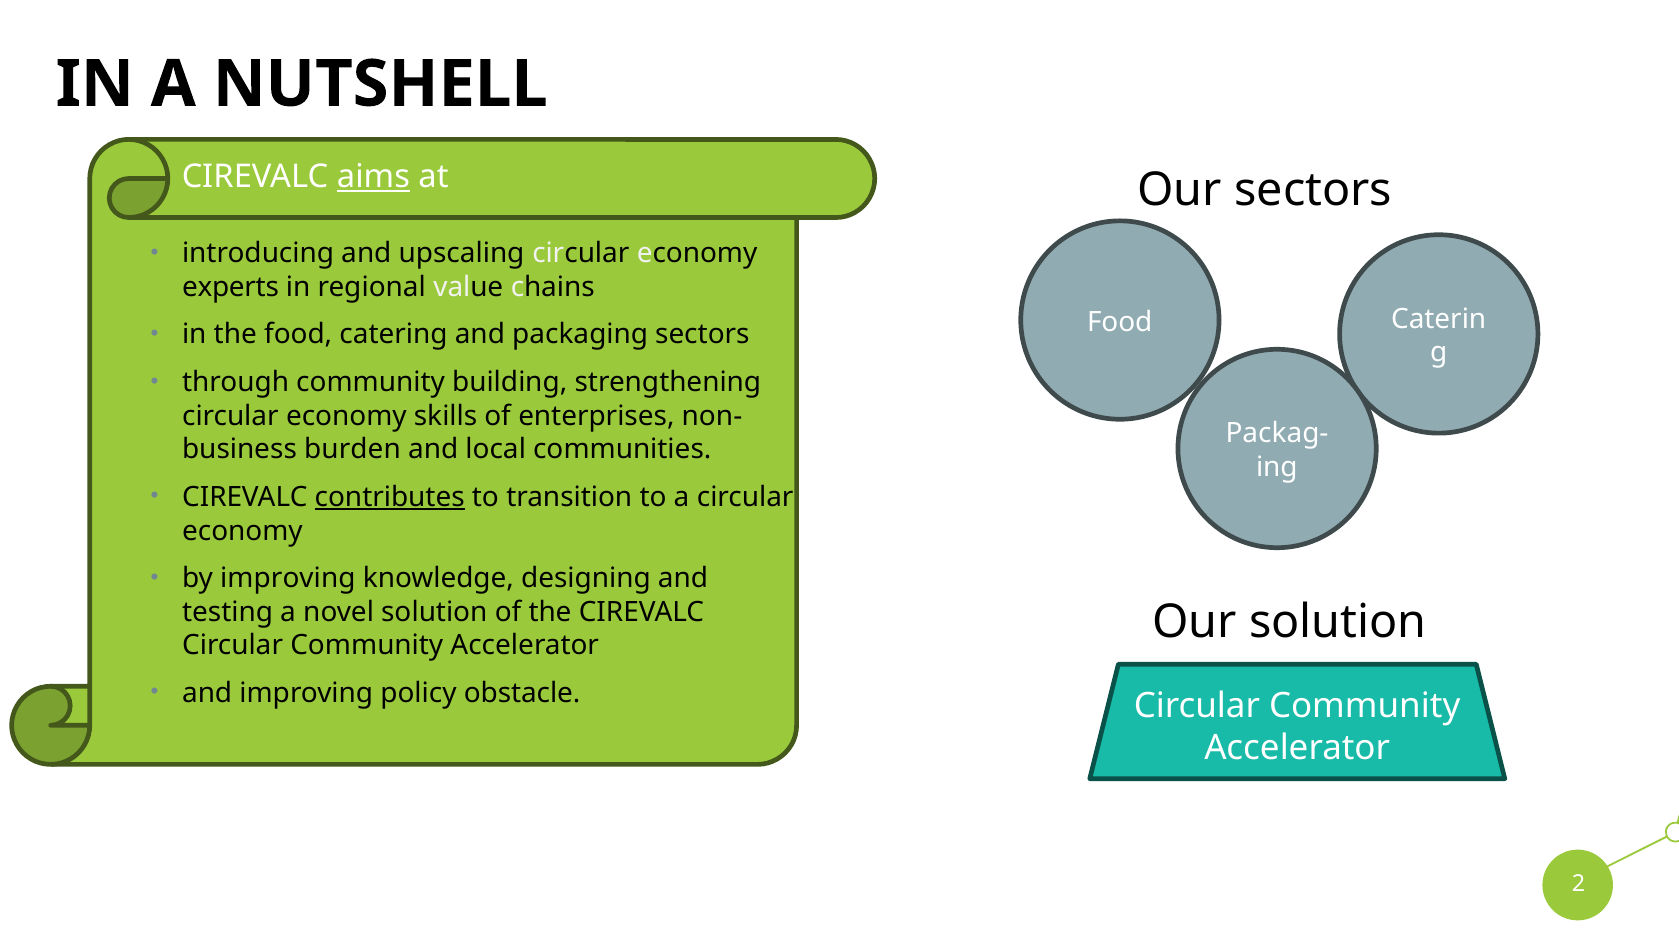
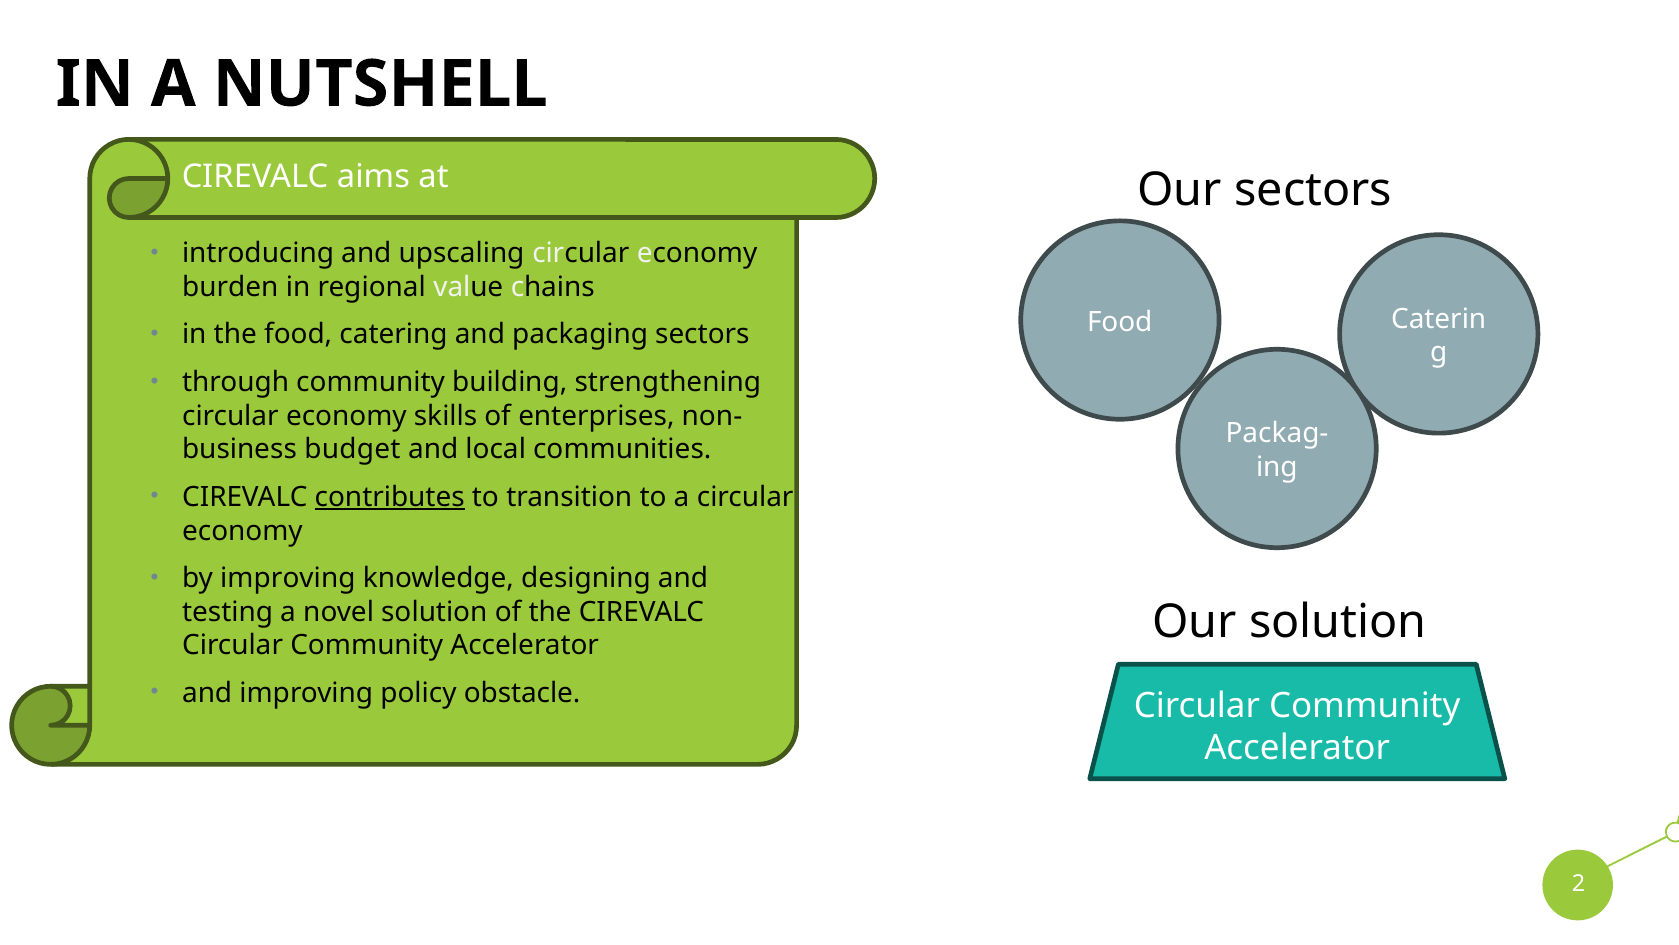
aims underline: present -> none
experts: experts -> burden
burden: burden -> budget
